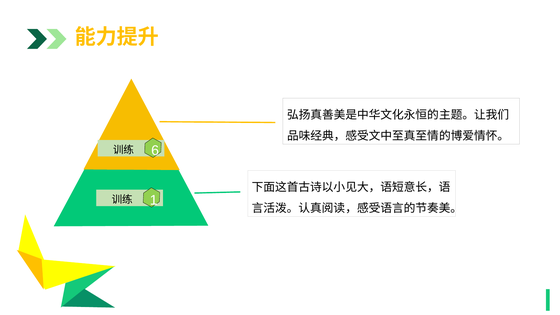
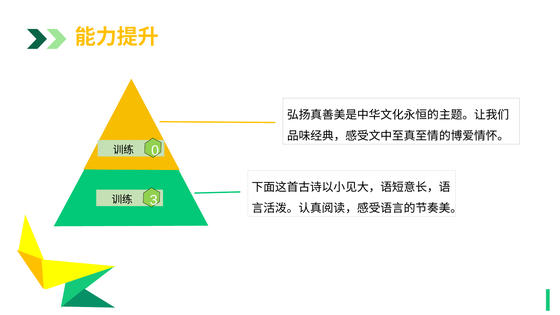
6: 6 -> 0
1 at (154, 200): 1 -> 3
